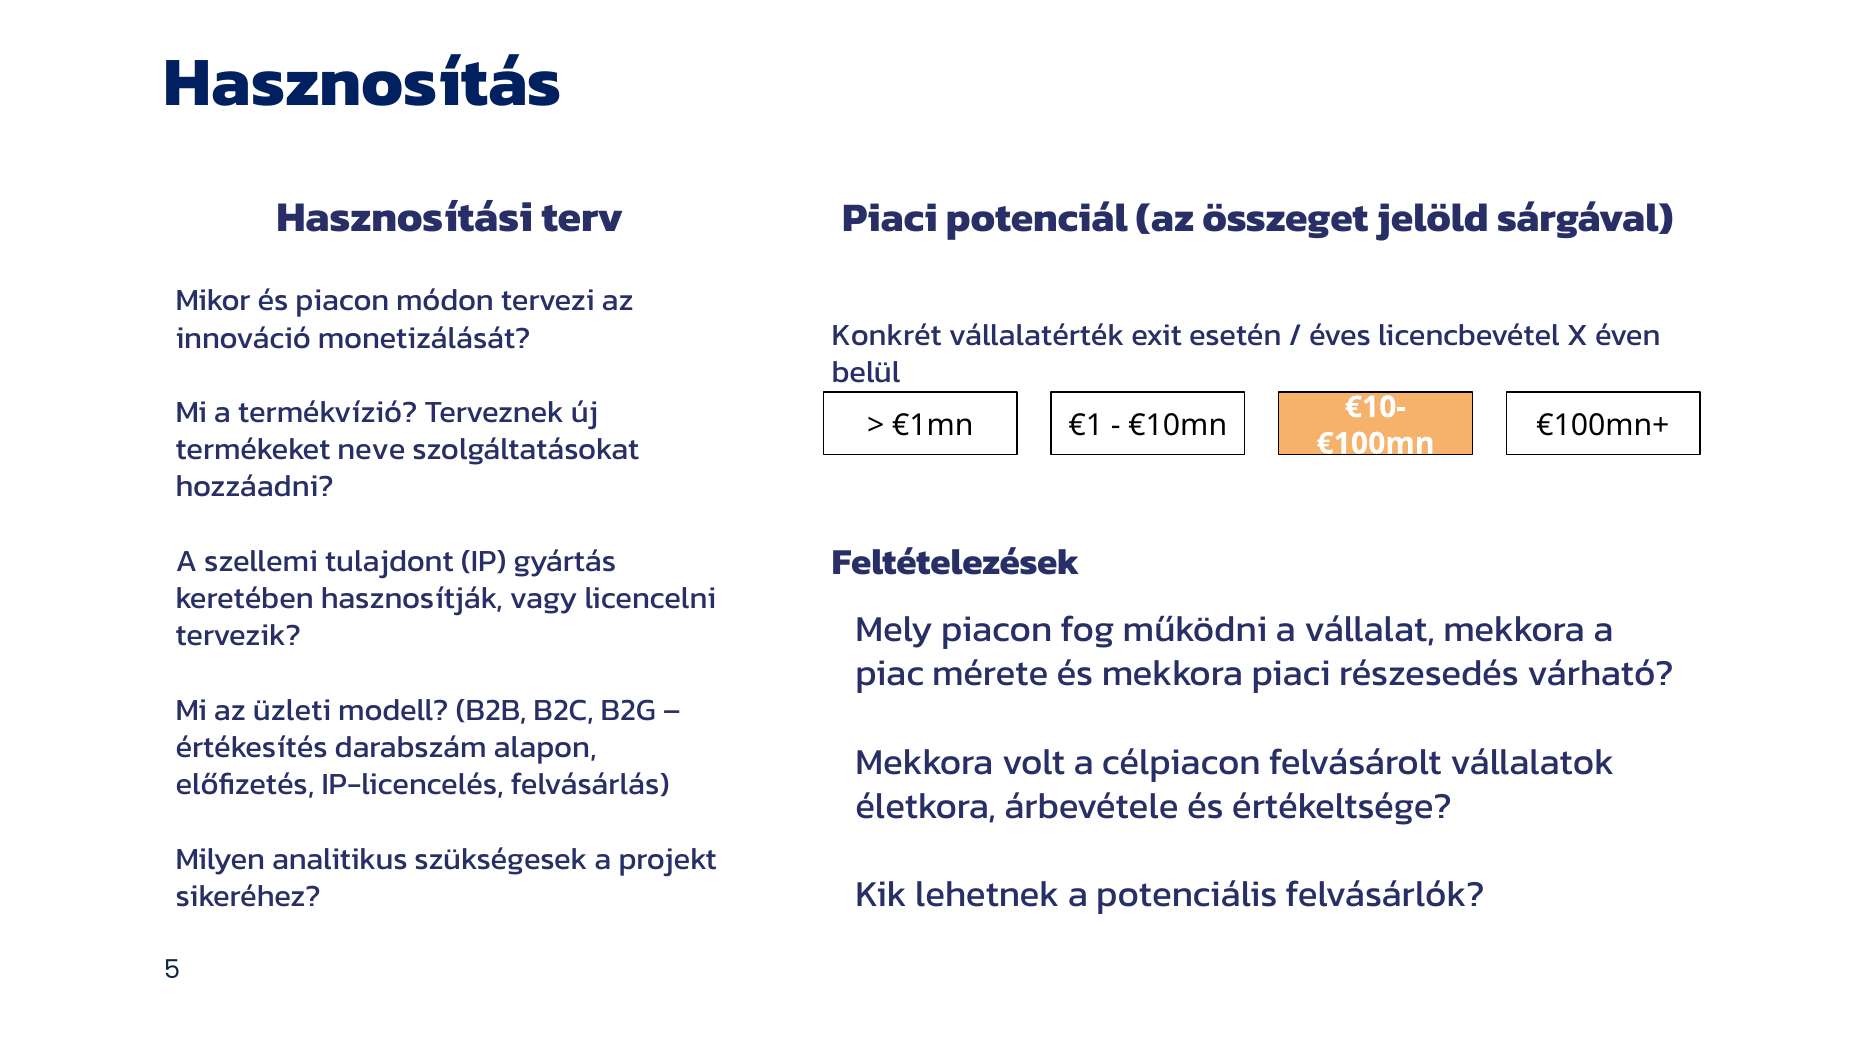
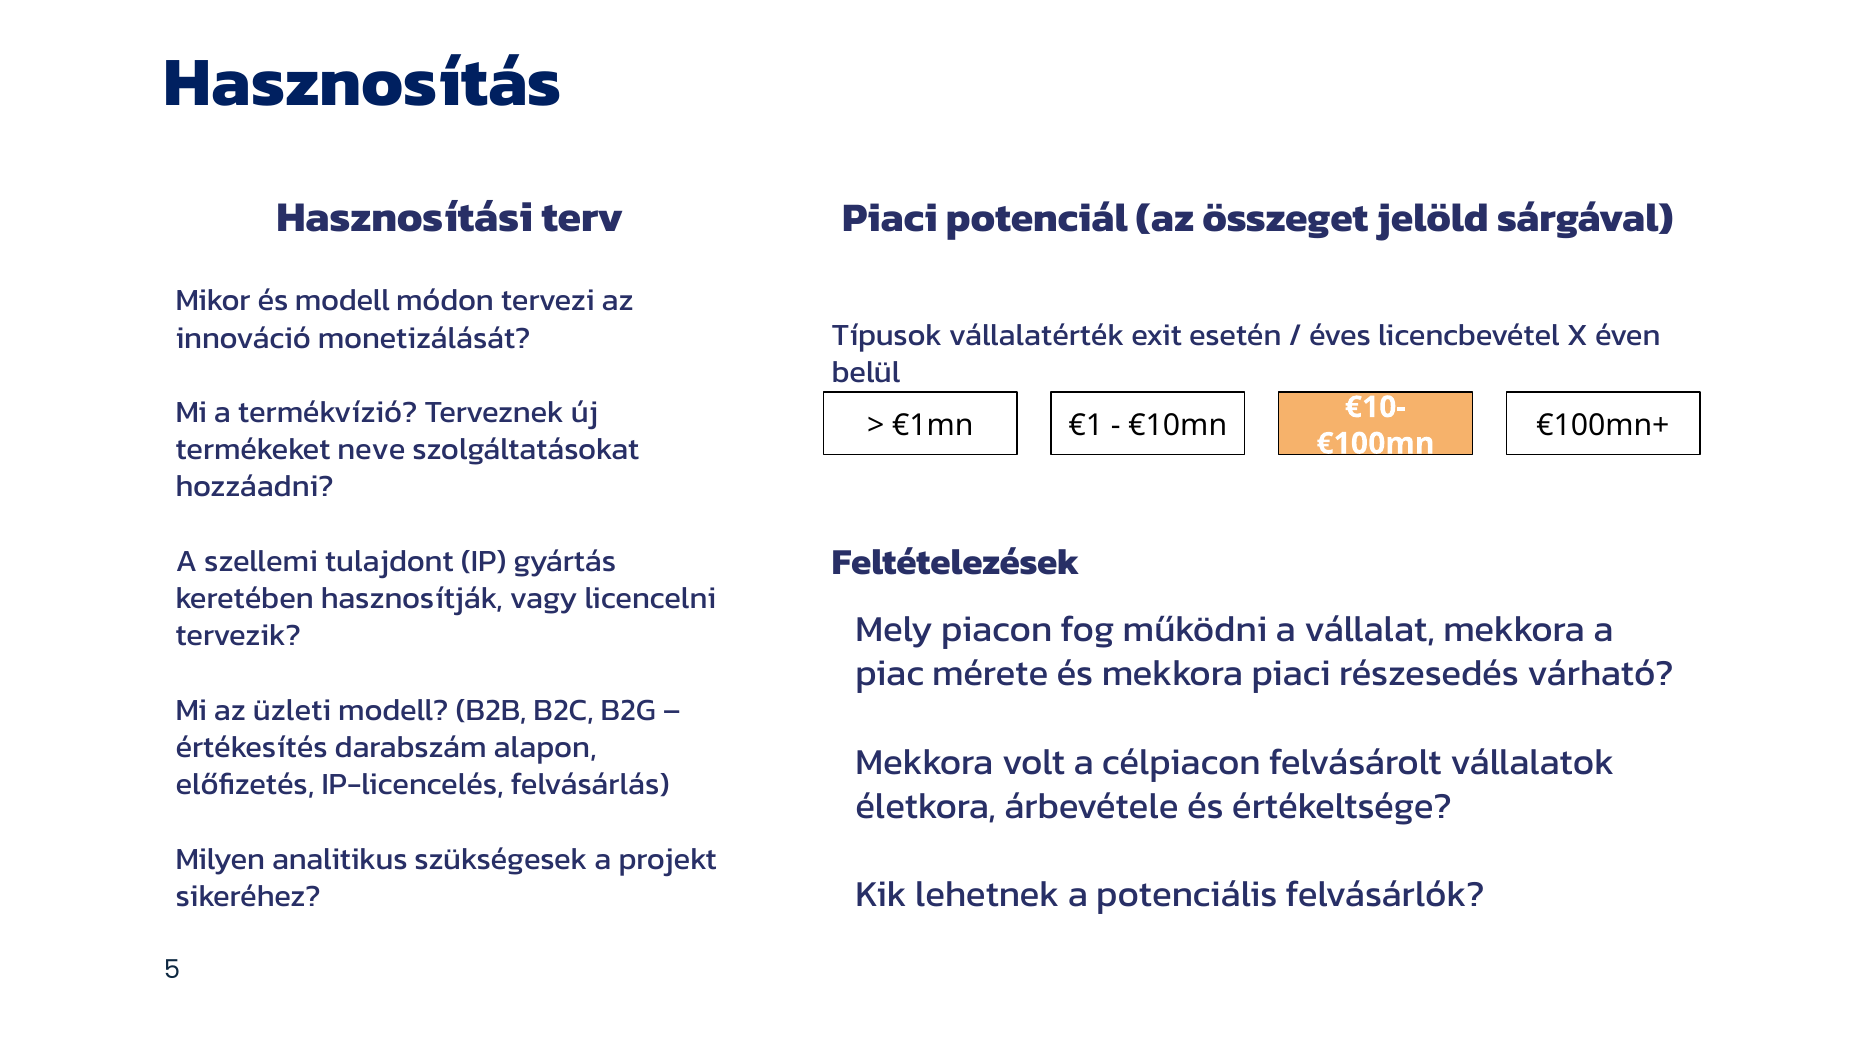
és piacon: piacon -> modell
Konkrét: Konkrét -> Típusok
